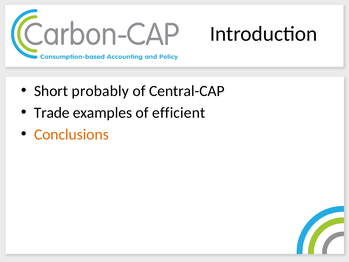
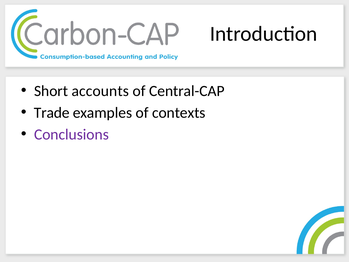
probably: probably -> accounts
efficient: efficient -> contexts
Conclusions colour: orange -> purple
